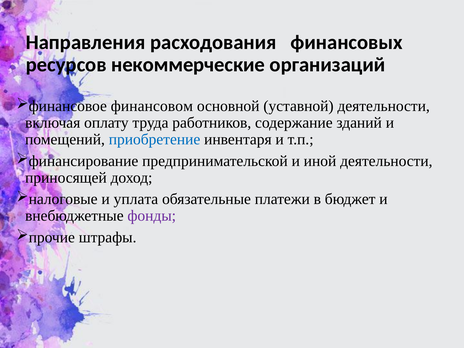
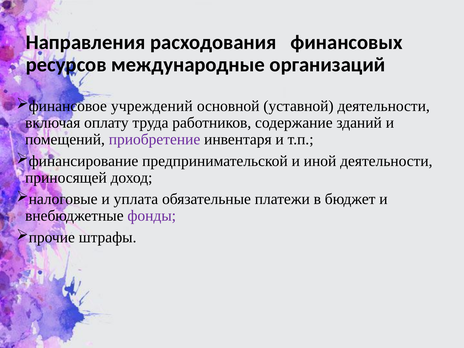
некоммерческие: некоммерческие -> международные
финансовом: финансовом -> учреждений
приобретение colour: blue -> purple
